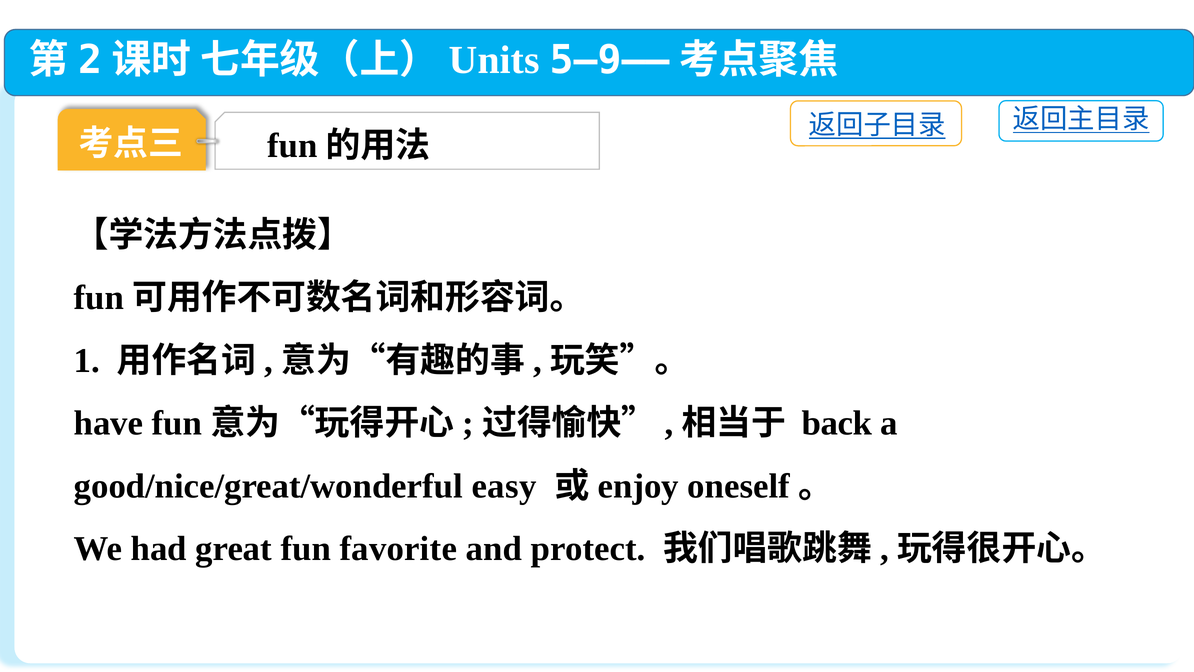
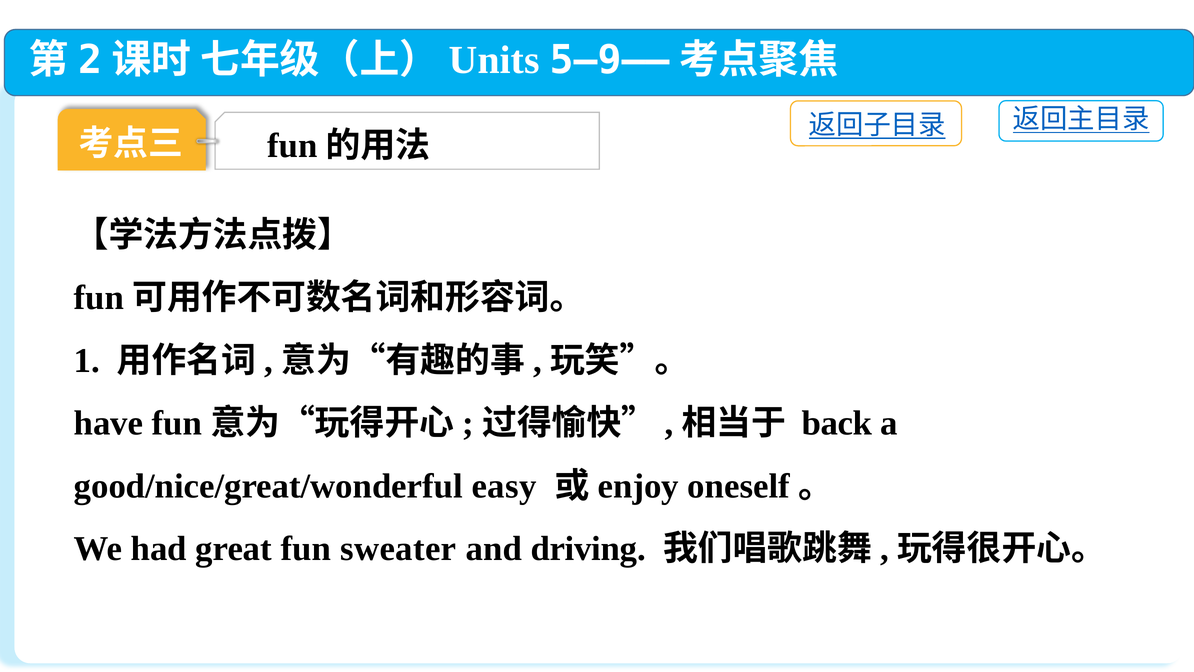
favorite: favorite -> sweater
protect: protect -> driving
